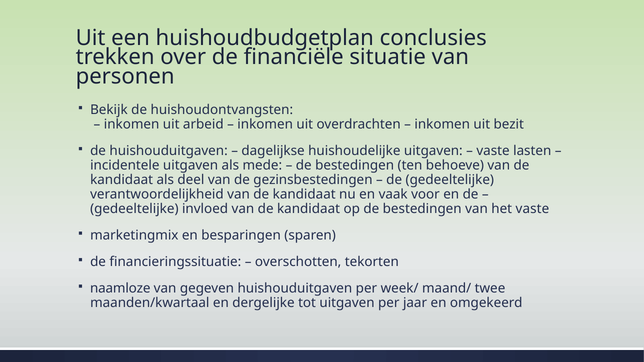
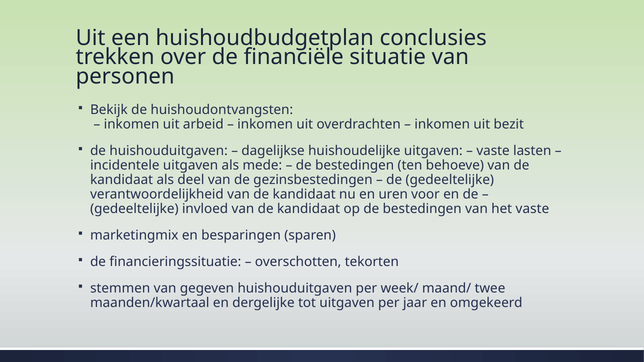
vaak: vaak -> uren
naamloze: naamloze -> stemmen
